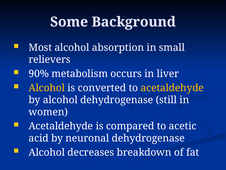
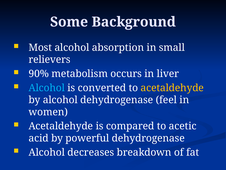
Alcohol at (47, 88) colour: yellow -> light blue
still: still -> feel
neuronal: neuronal -> powerful
